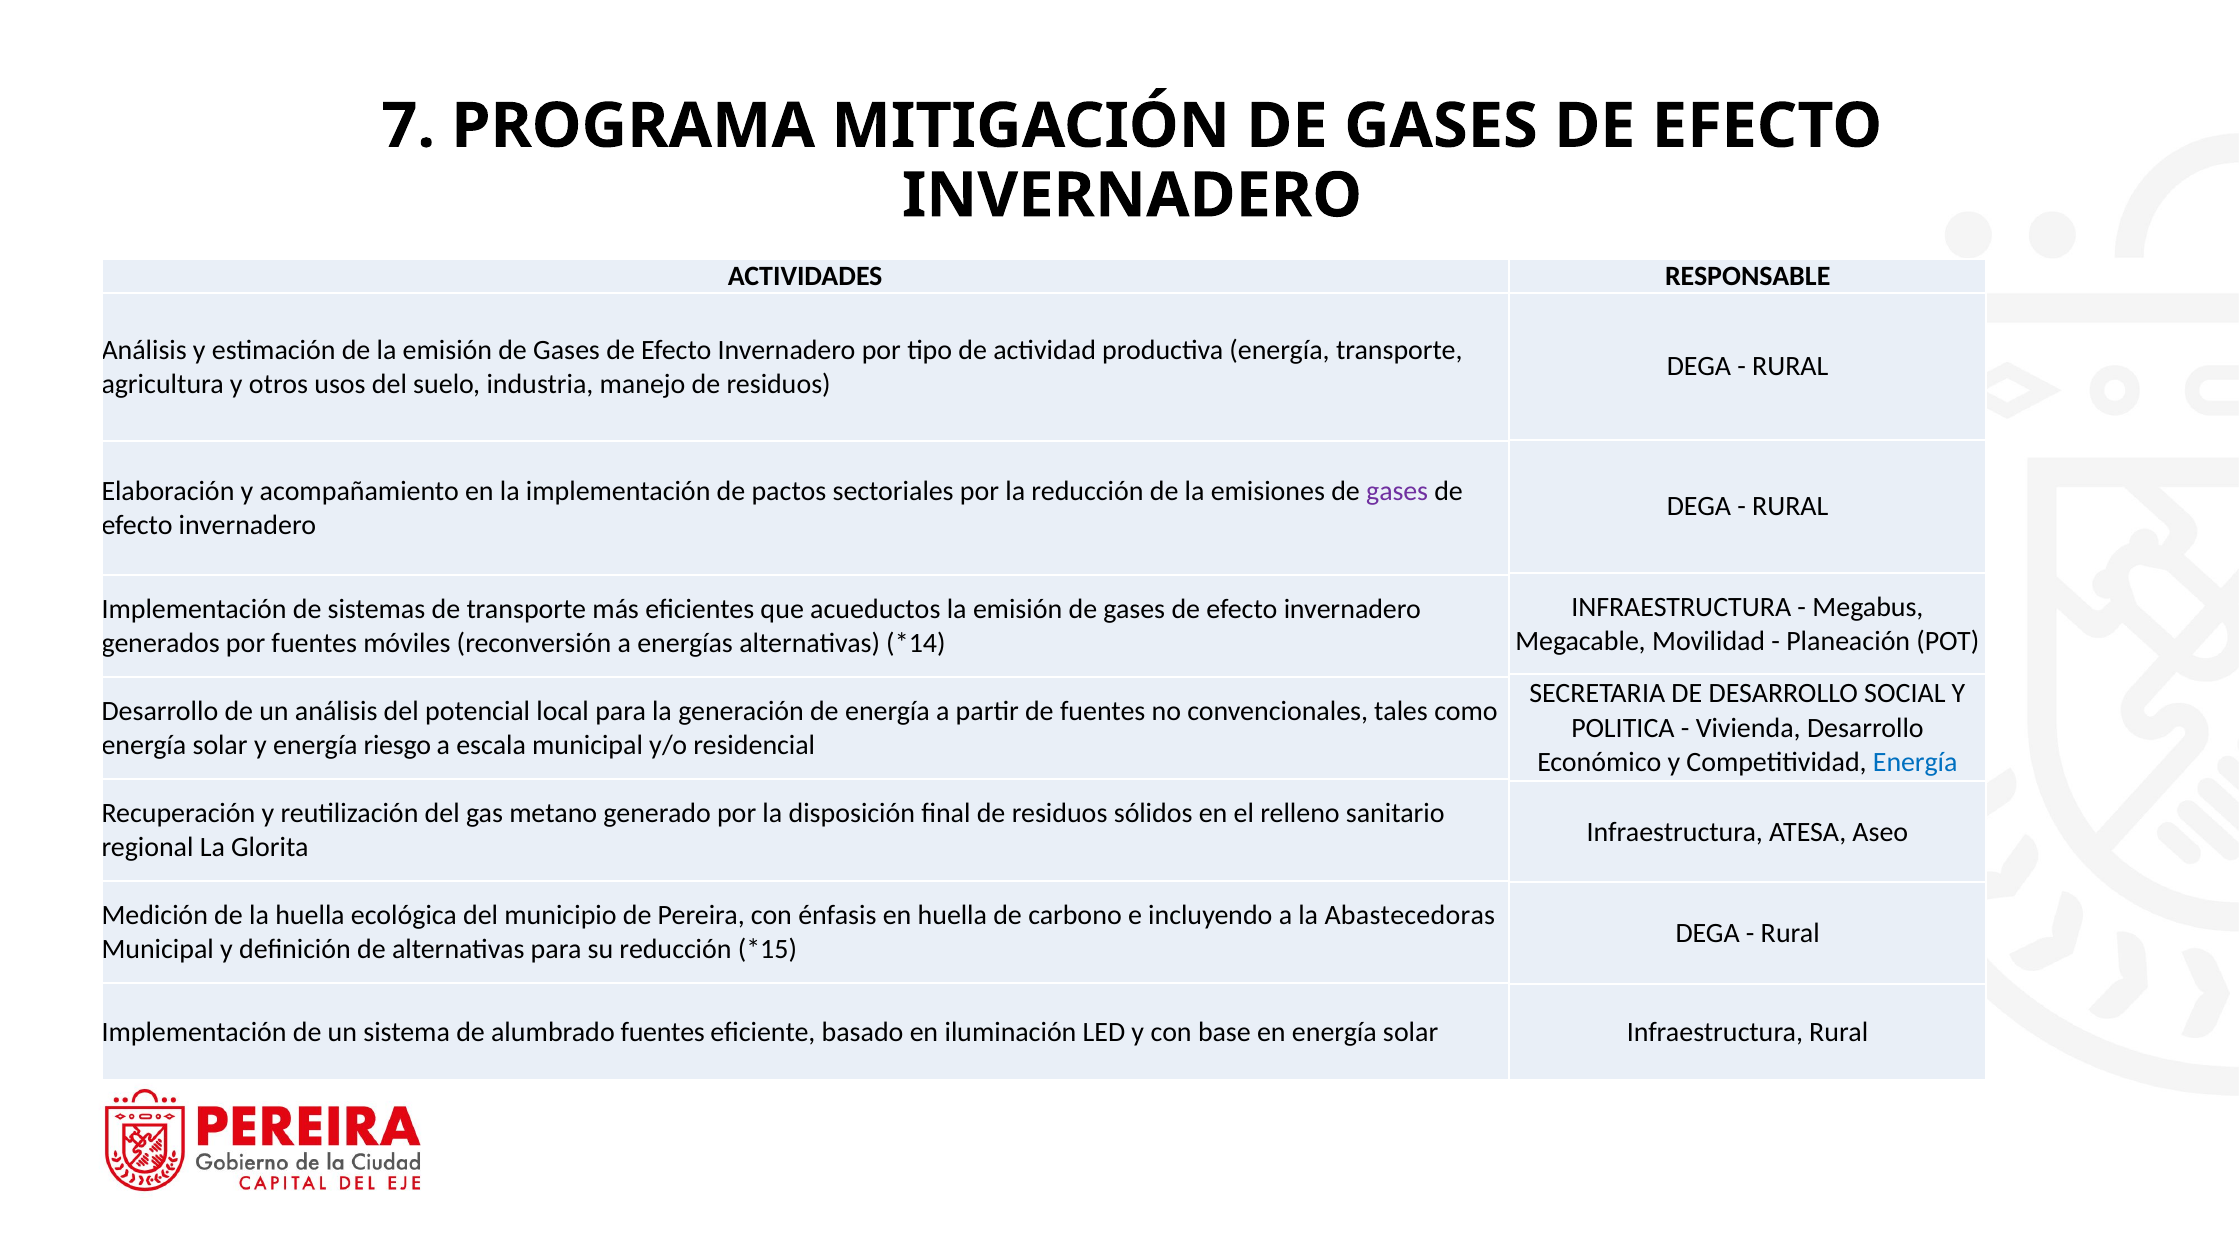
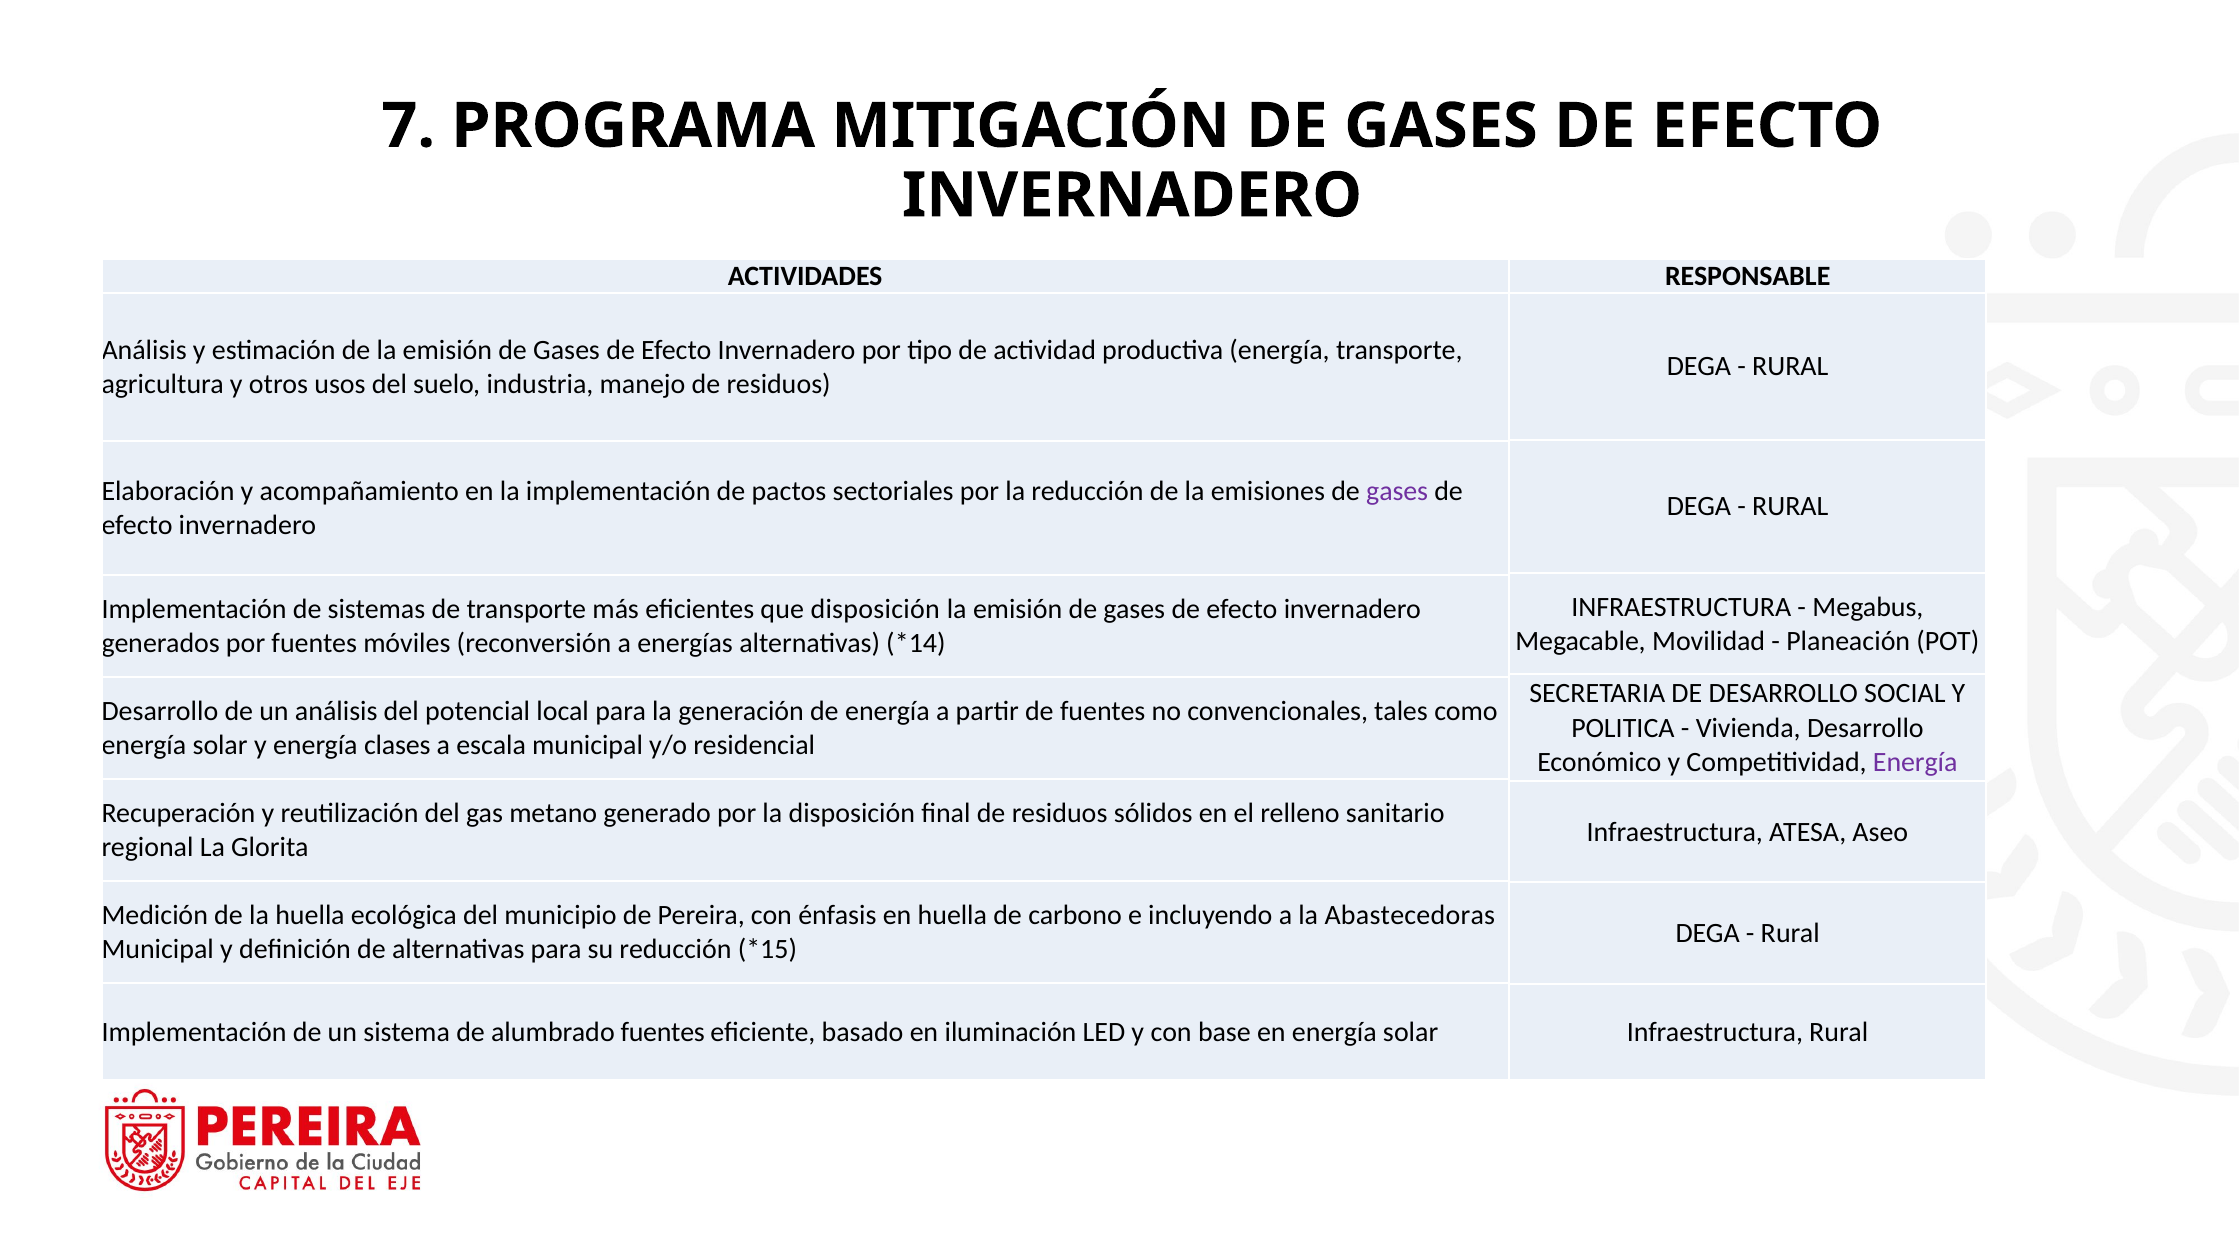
que acueductos: acueductos -> disposición
riesgo: riesgo -> clases
Energía at (1915, 762) colour: blue -> purple
